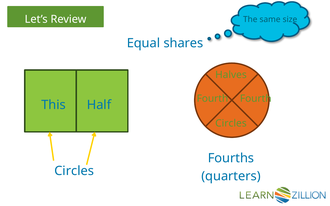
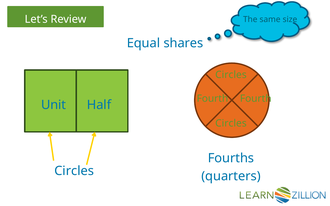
Halves at (231, 75): Halves -> Circles
This: This -> Unit
